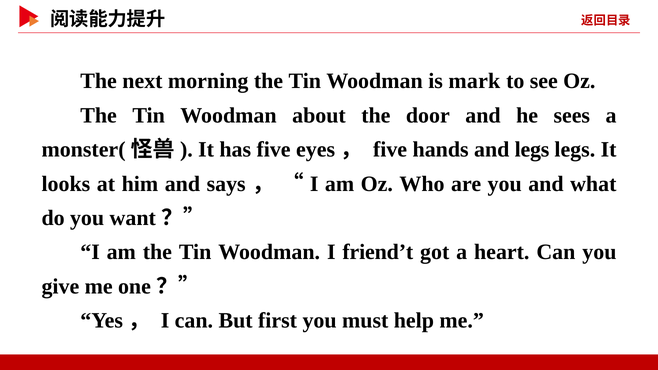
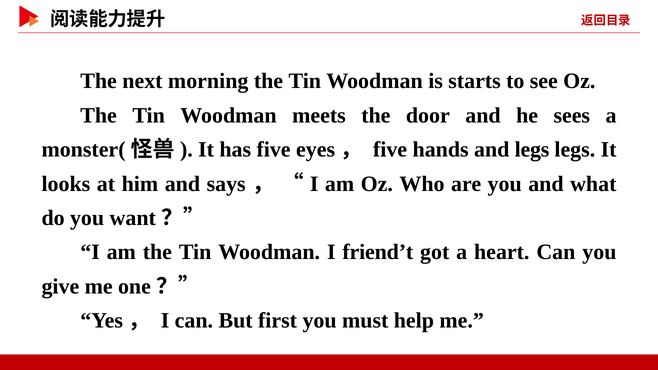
mark: mark -> starts
about: about -> meets
